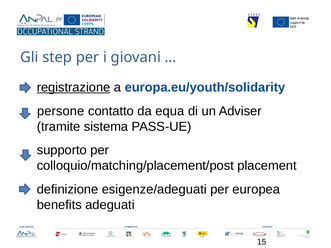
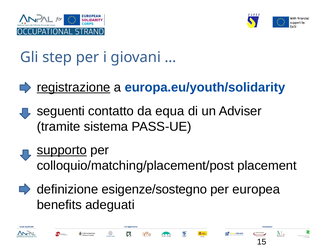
persone: persone -> seguenti
supporto underline: none -> present
esigenze/adeguati: esigenze/adeguati -> esigenze/sostegno
